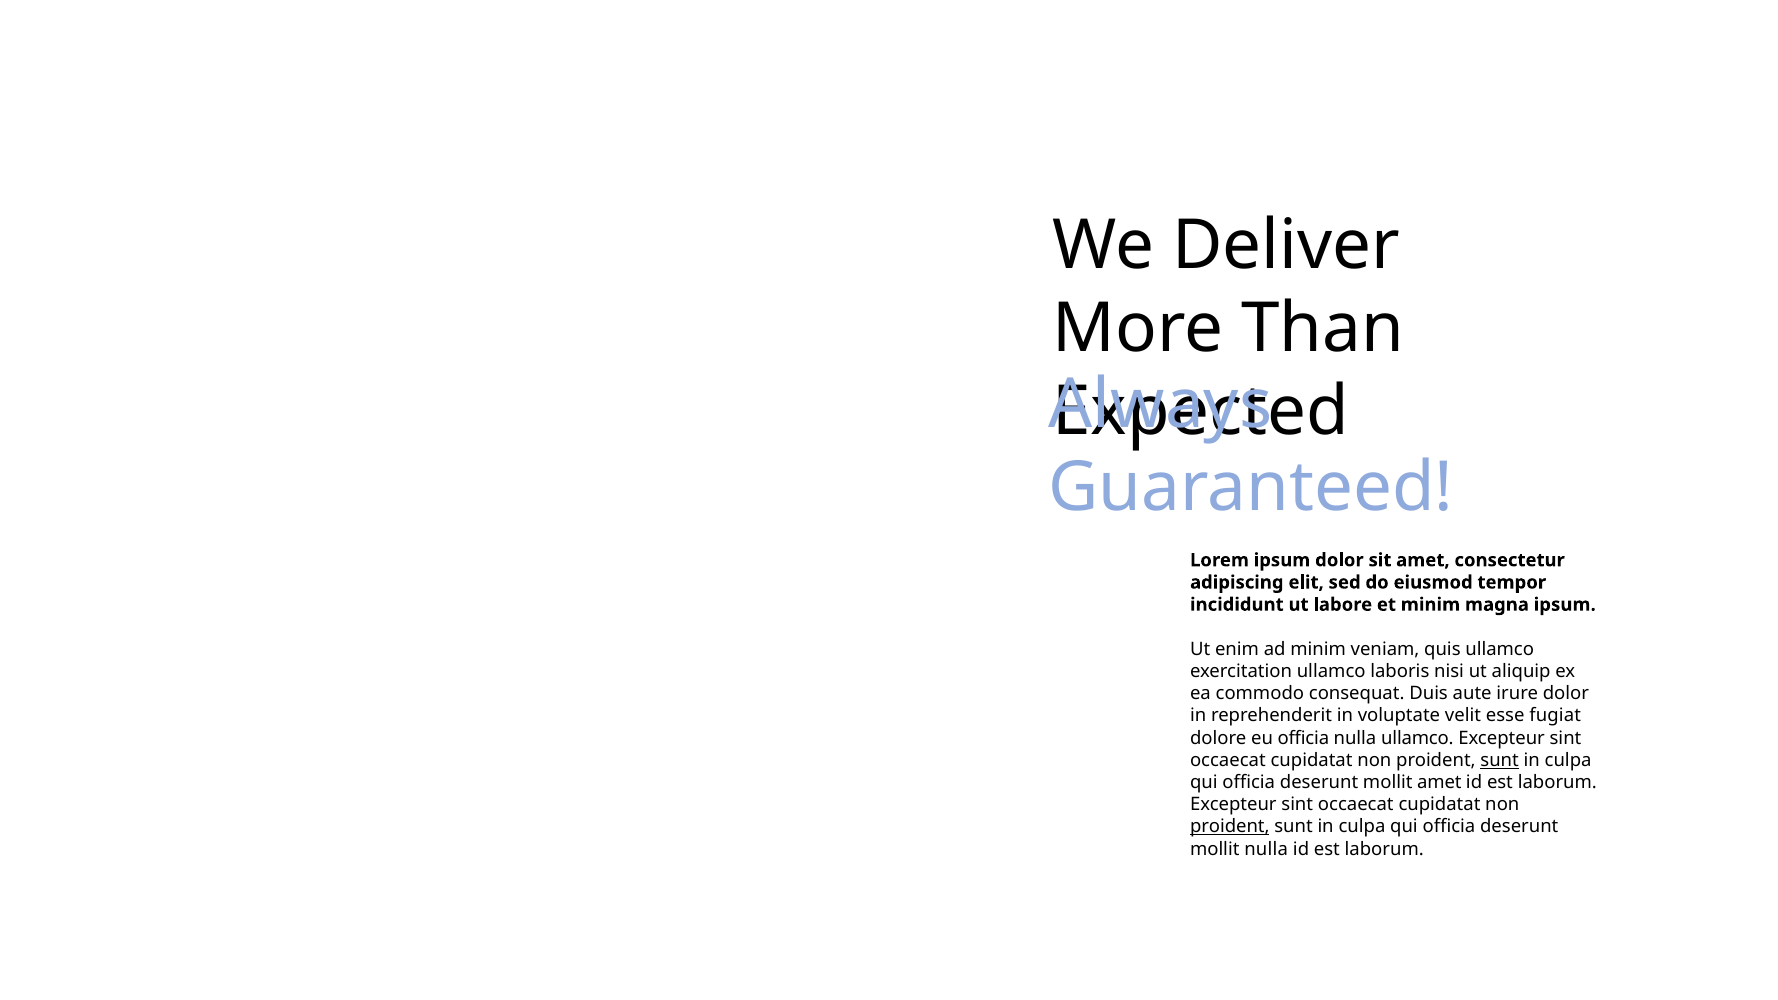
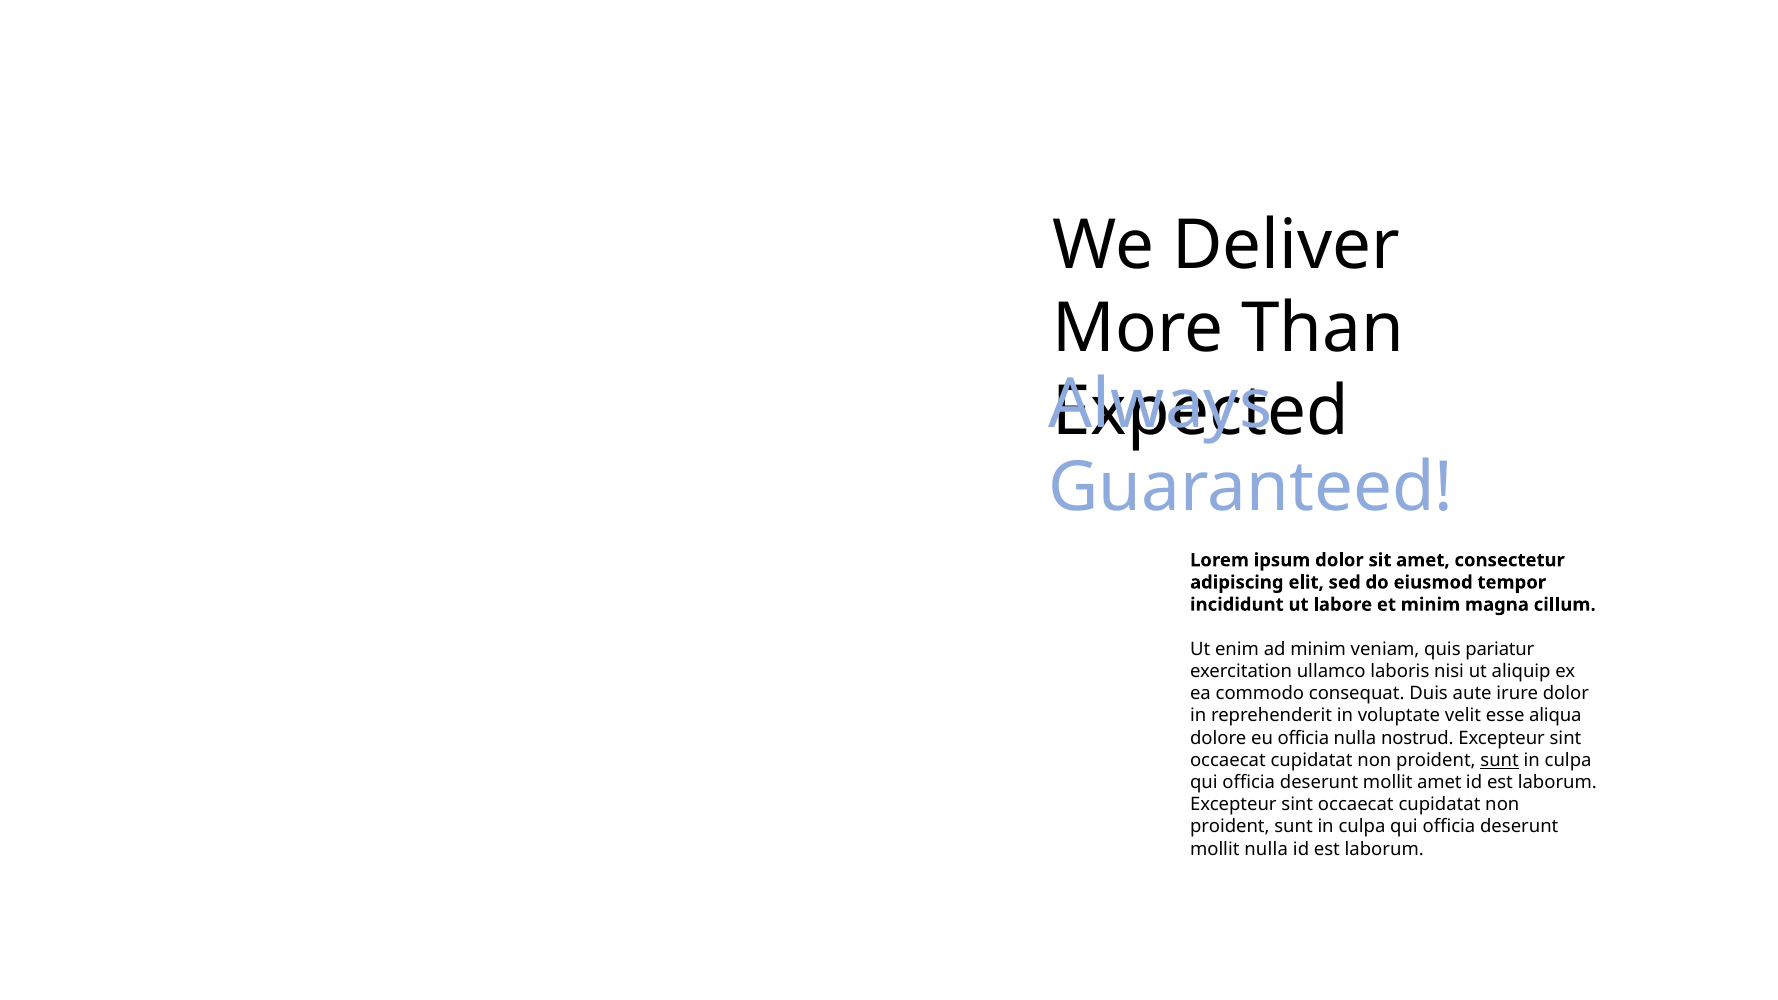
magna ipsum: ipsum -> cillum
quis ullamco: ullamco -> pariatur
fugiat: fugiat -> aliqua
nulla ullamco: ullamco -> nostrud
proident at (1230, 827) underline: present -> none
